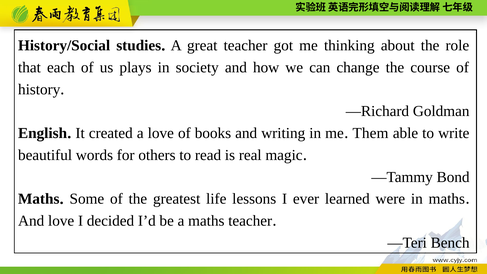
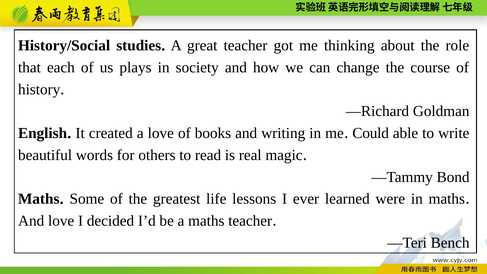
Them: Them -> Could
